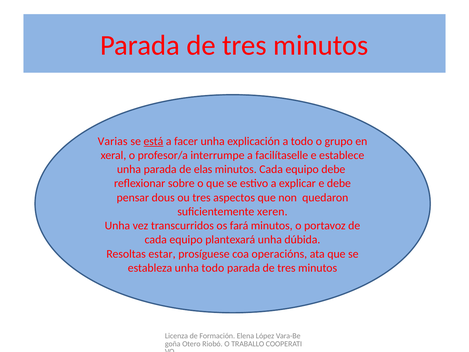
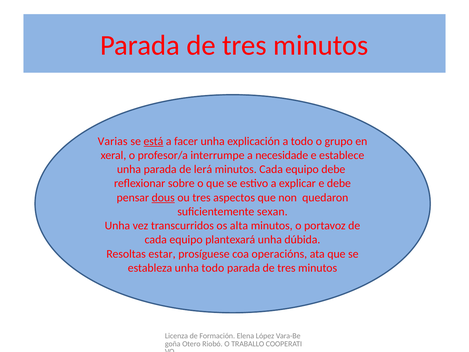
facilítaselle: facilítaselle -> necesidade
elas: elas -> lerá
dous underline: none -> present
xeren: xeren -> sexan
fará: fará -> alta
